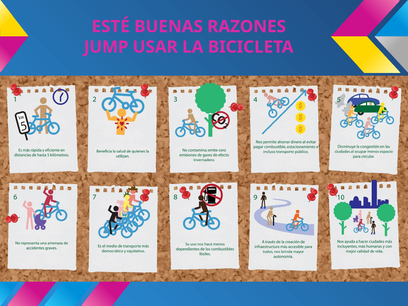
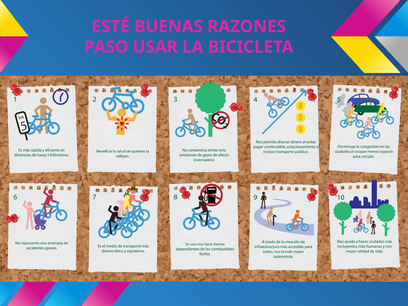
JUMP: JUMP -> PASO
